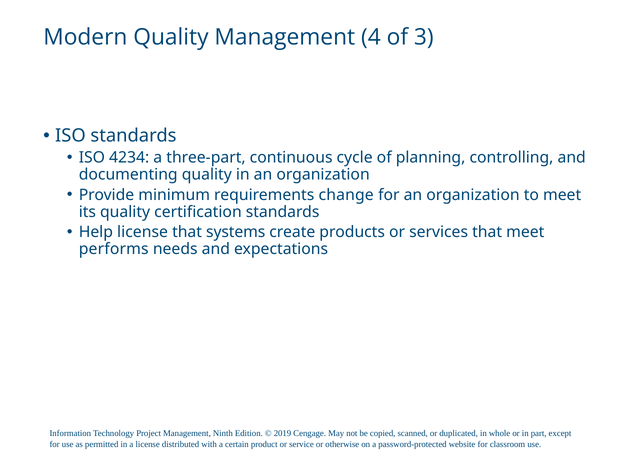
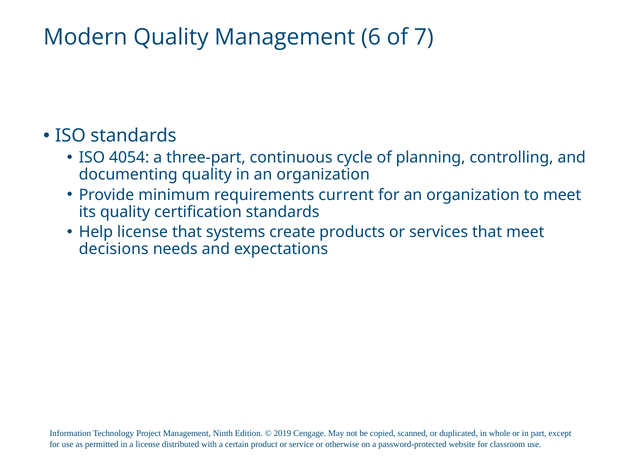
4: 4 -> 6
3: 3 -> 7
4234: 4234 -> 4054
change: change -> current
performs: performs -> decisions
